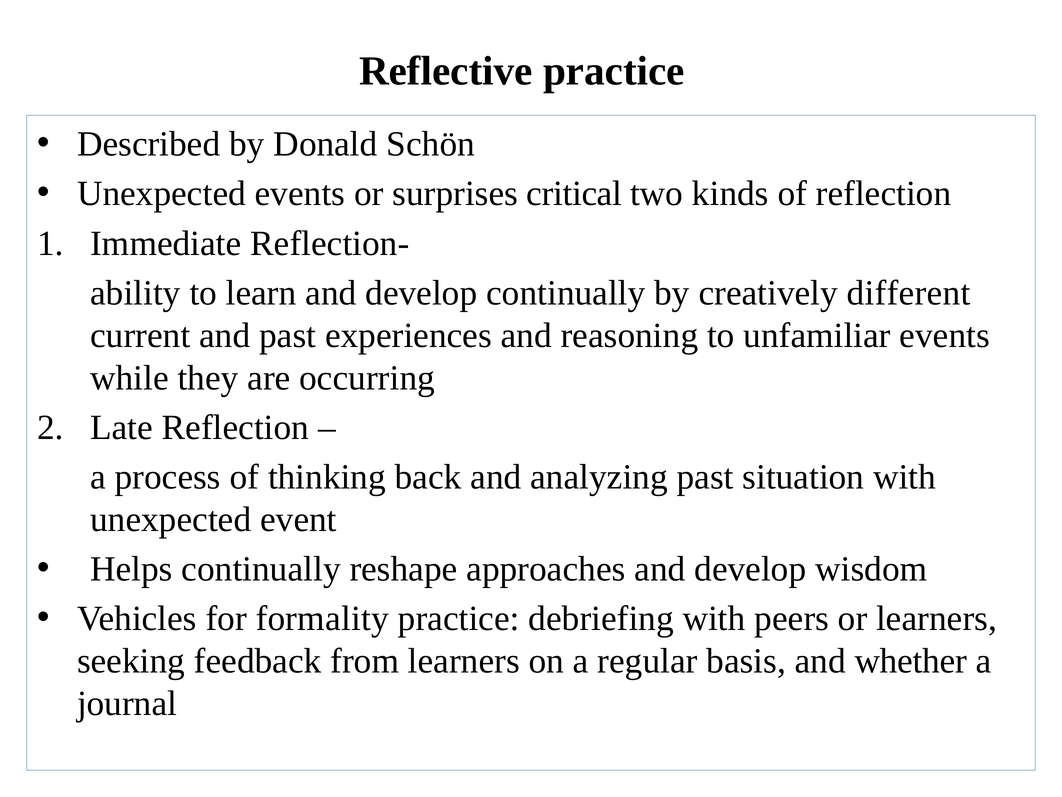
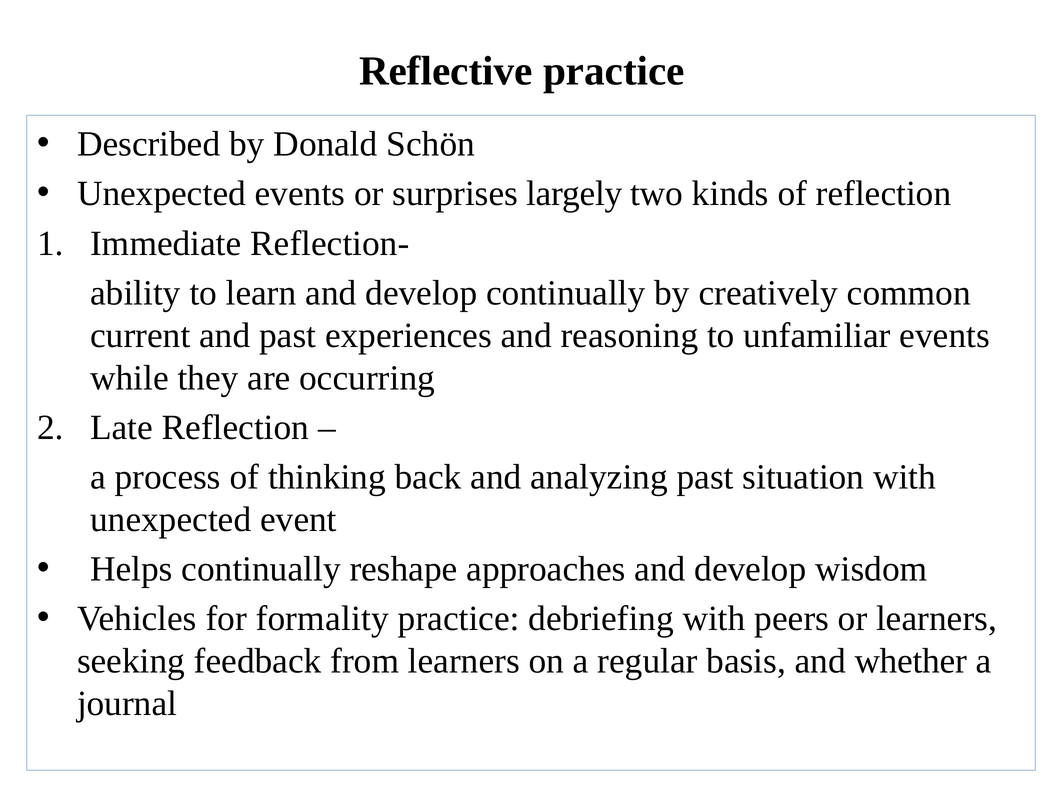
critical: critical -> largely
different: different -> common
